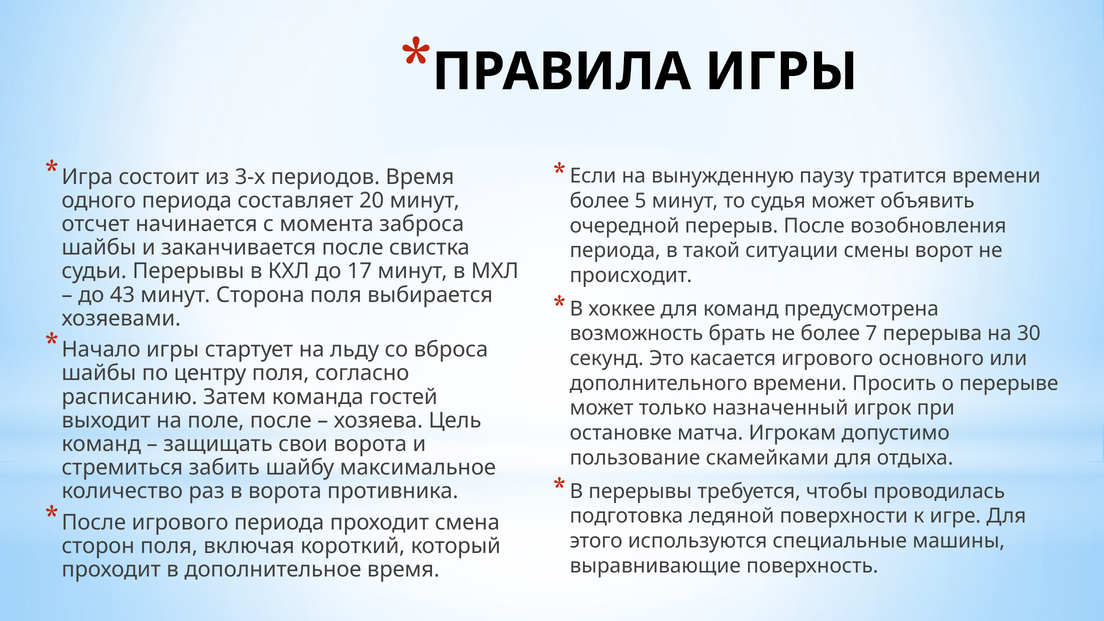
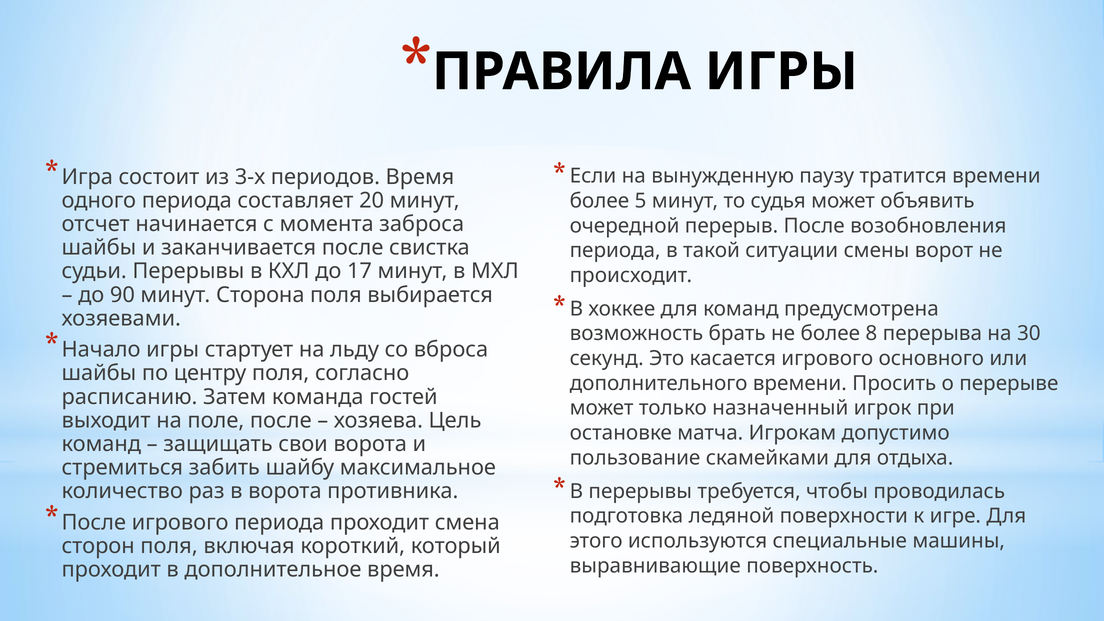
43: 43 -> 90
7: 7 -> 8
